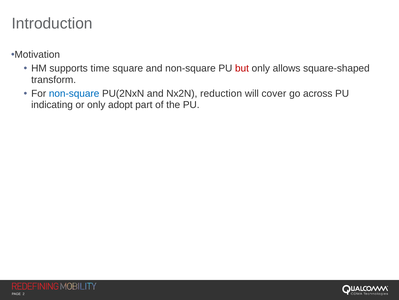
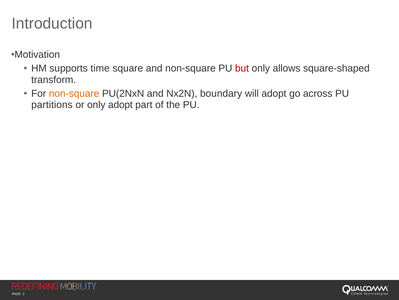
non-square at (74, 93) colour: blue -> orange
reduction: reduction -> boundary
will cover: cover -> adopt
indicating: indicating -> partitions
